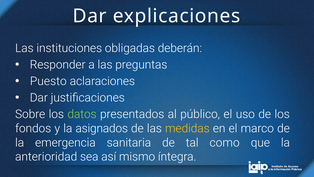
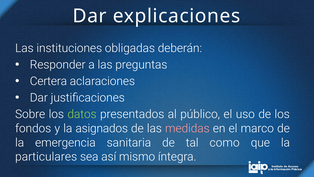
Puesto: Puesto -> Certera
medidas colour: yellow -> pink
anterioridad: anterioridad -> particulares
